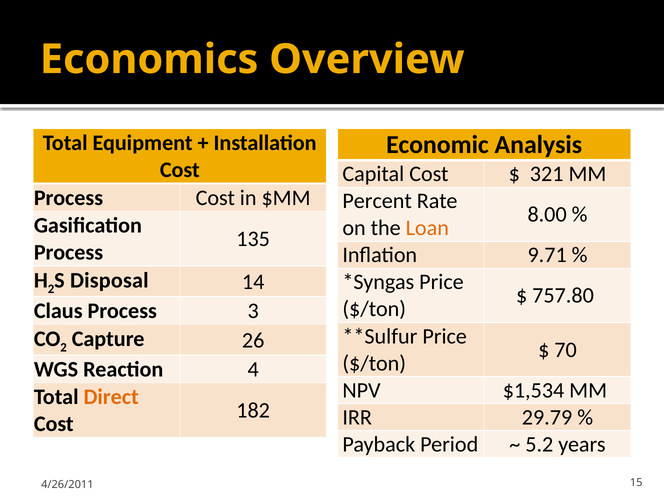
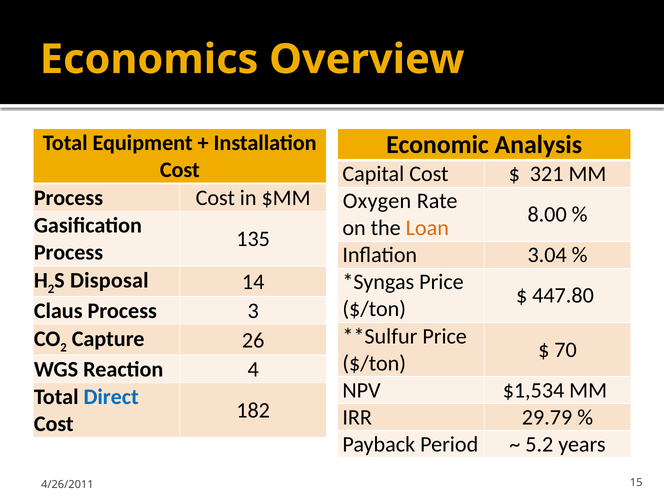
Percent: Percent -> Oxygen
9.71: 9.71 -> 3.04
757.80: 757.80 -> 447.80
Direct colour: orange -> blue
